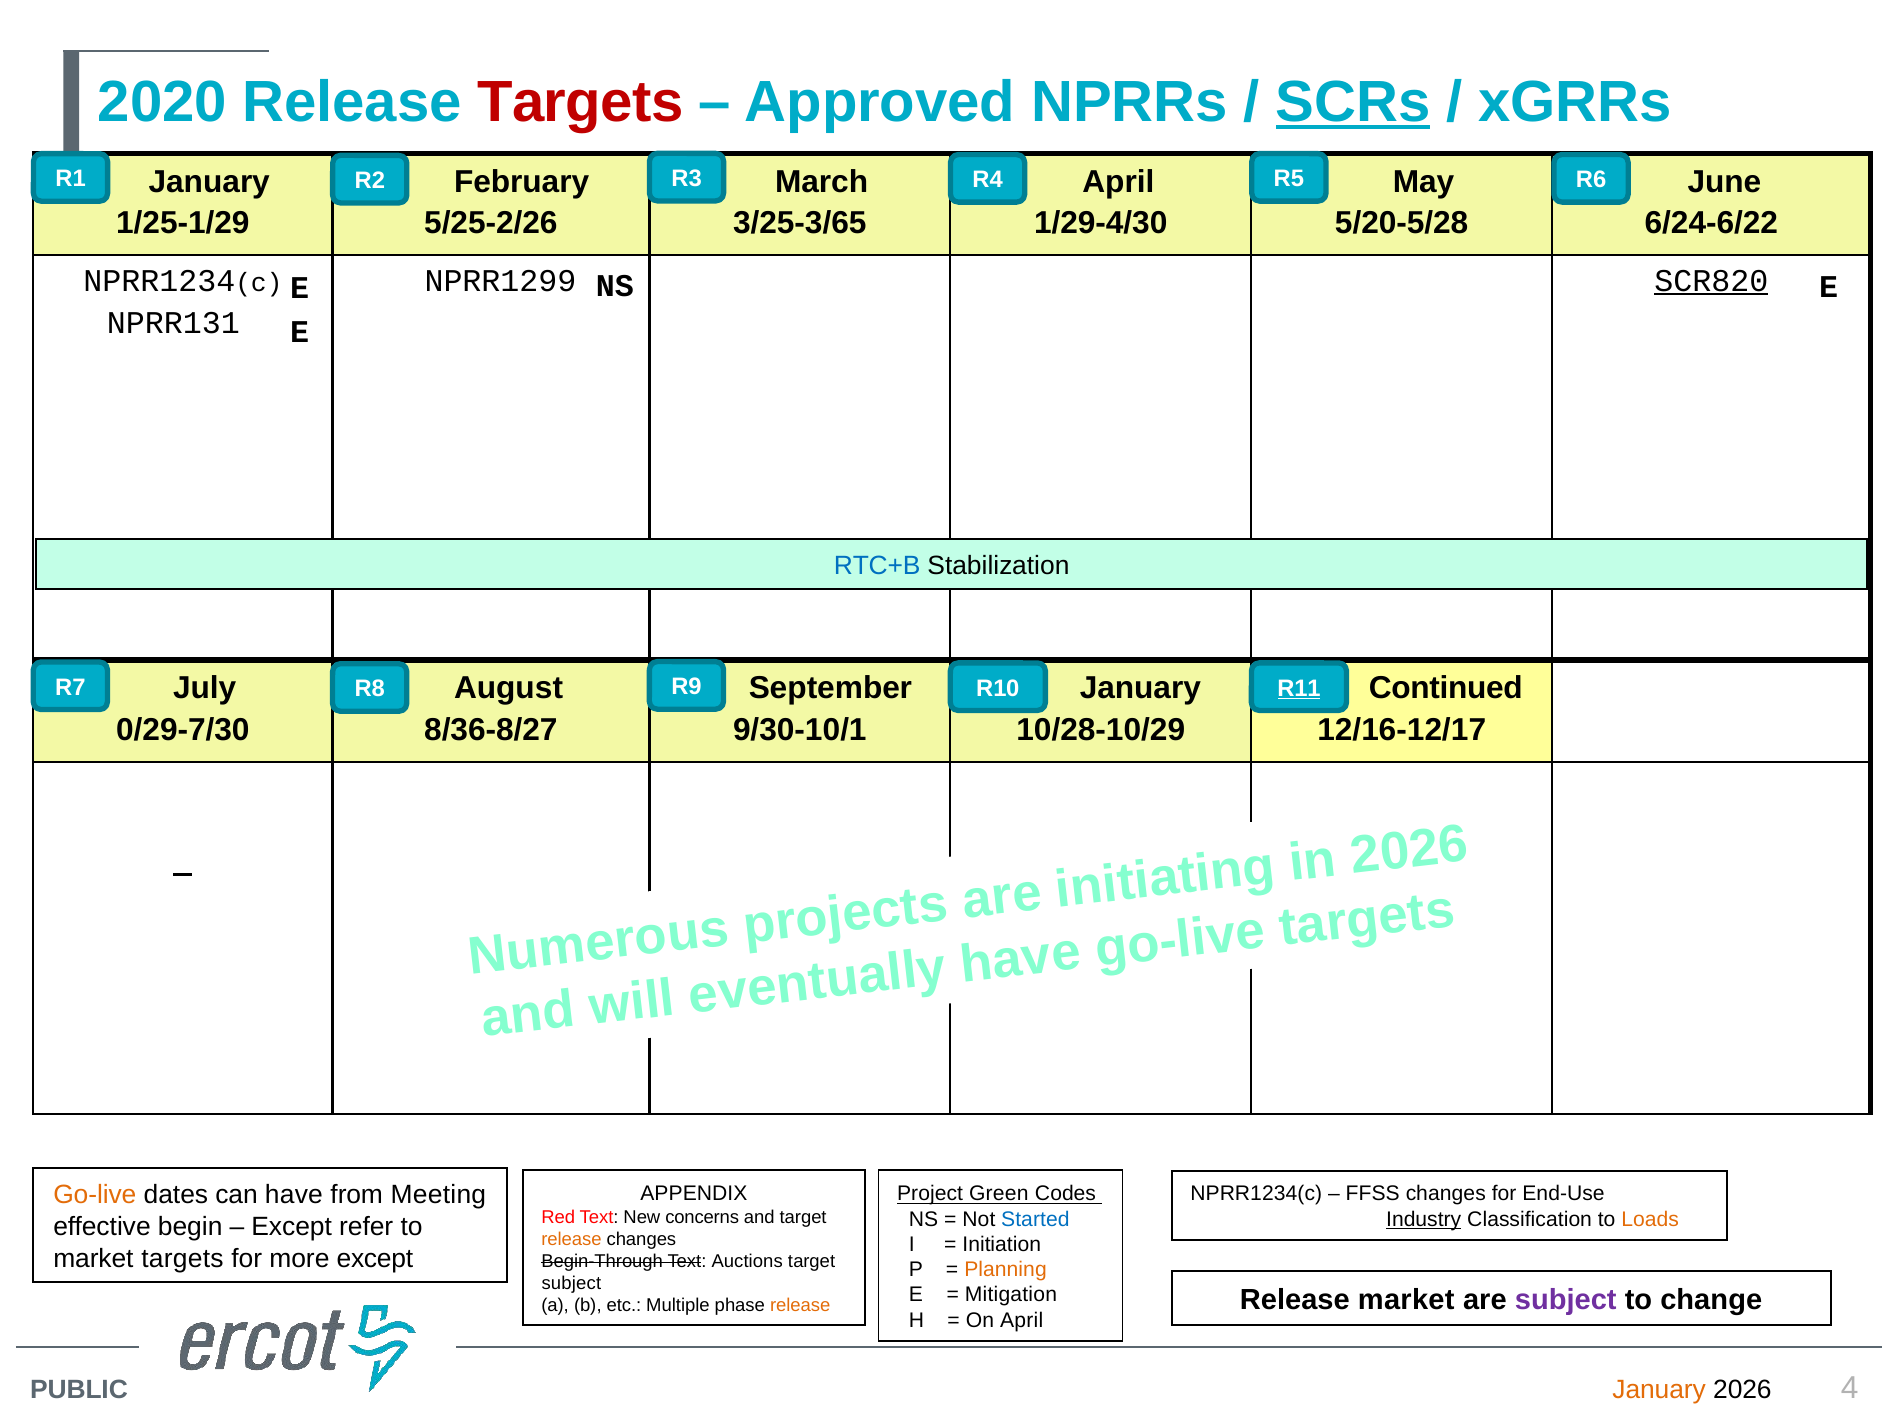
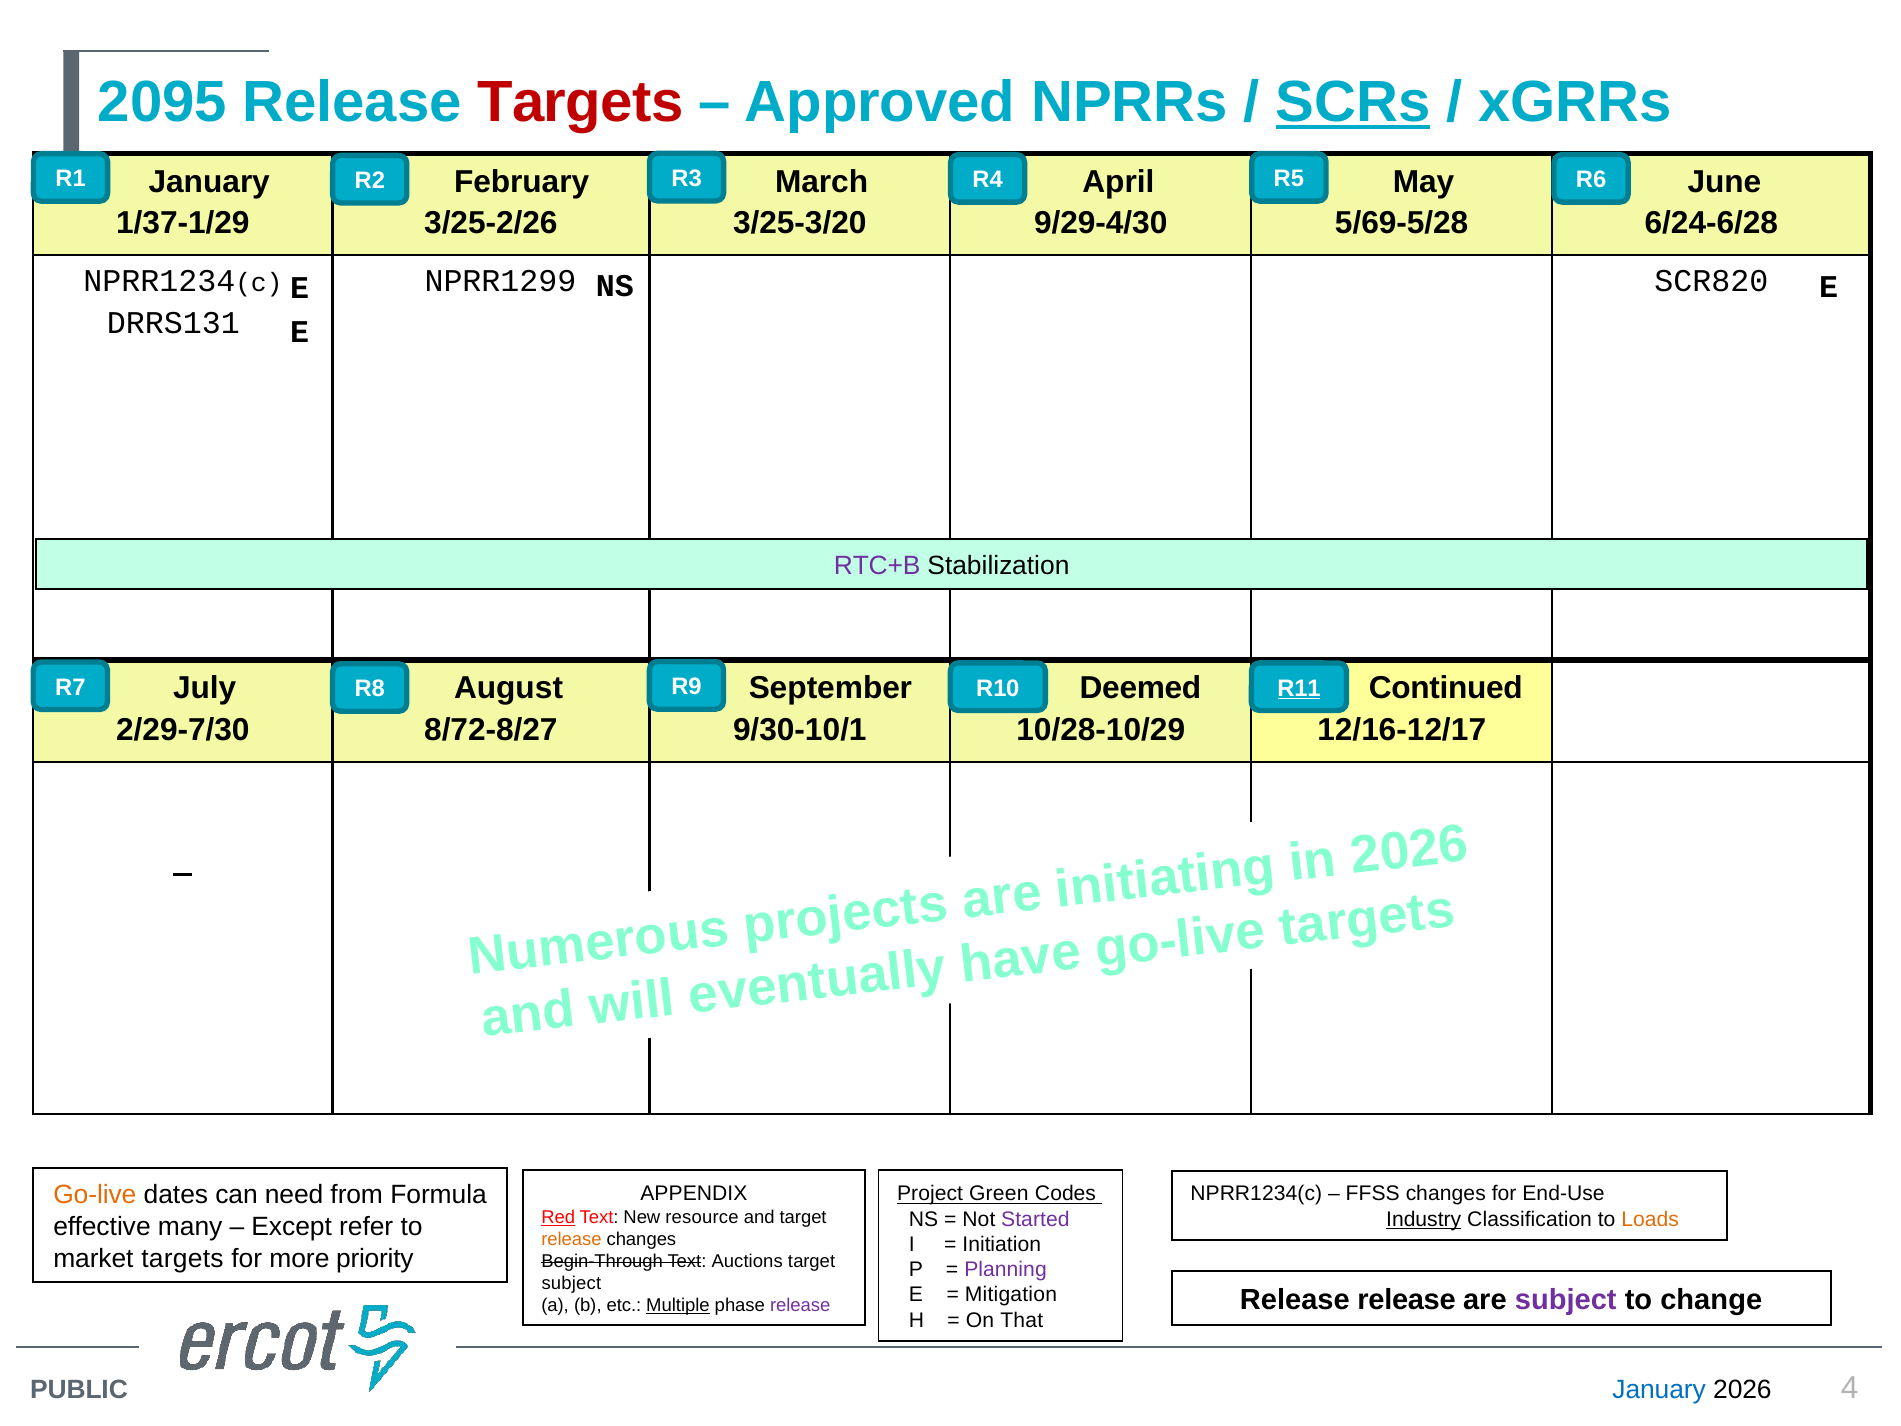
2020: 2020 -> 2095
1/25-1/29: 1/25-1/29 -> 1/37-1/29
5/25-2/26: 5/25-2/26 -> 3/25-2/26
3/25-3/65: 3/25-3/65 -> 3/25-3/20
1/29-4/30: 1/29-4/30 -> 9/29-4/30
5/20-5/28: 5/20-5/28 -> 5/69-5/28
6/24-6/22: 6/24-6/22 -> 6/24-6/28
SCR820 underline: present -> none
NPRR131: NPRR131 -> DRRS131
RTC+B colour: blue -> purple
January at (1140, 688): January -> Deemed
0/29-7/30: 0/29-7/30 -> 2/29-7/30
8/36-8/27: 8/36-8/27 -> 8/72-8/27
can have: have -> need
Meeting: Meeting -> Formula
Red underline: none -> present
concerns: concerns -> resource
Started colour: blue -> purple
begin: begin -> many
more except: except -> priority
Planning colour: orange -> purple
Release market: market -> release
Multiple underline: none -> present
release at (800, 1306) colour: orange -> purple
On April: April -> That
January at (1659, 1389) colour: orange -> blue
